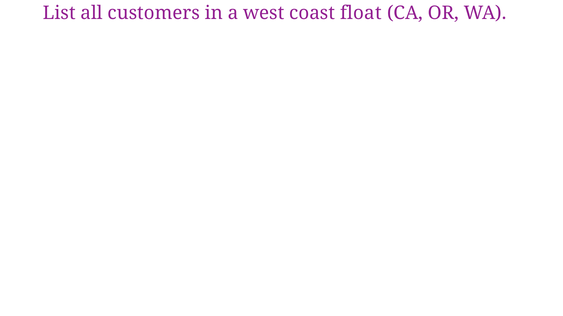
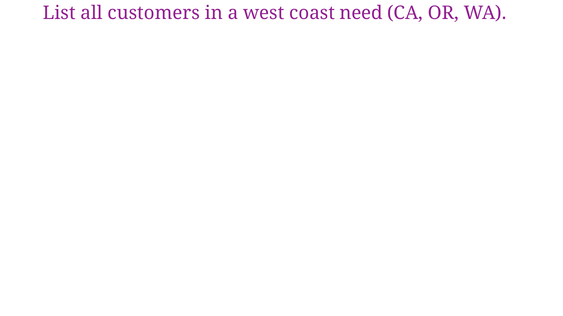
float: float -> need
